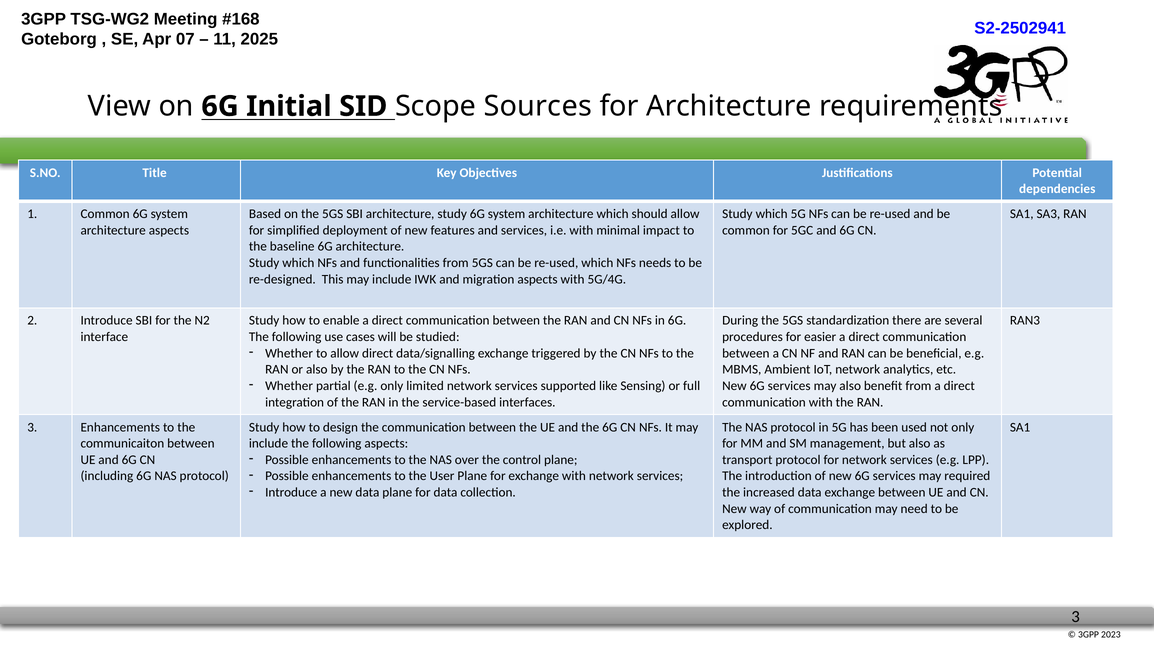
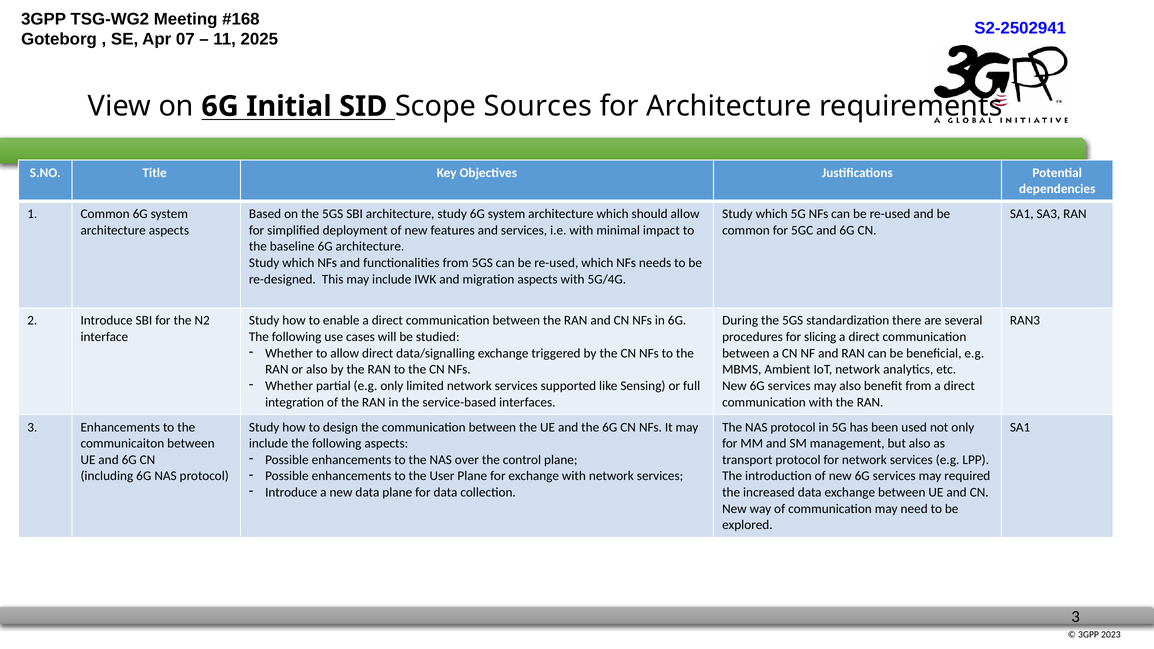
easier: easier -> slicing
